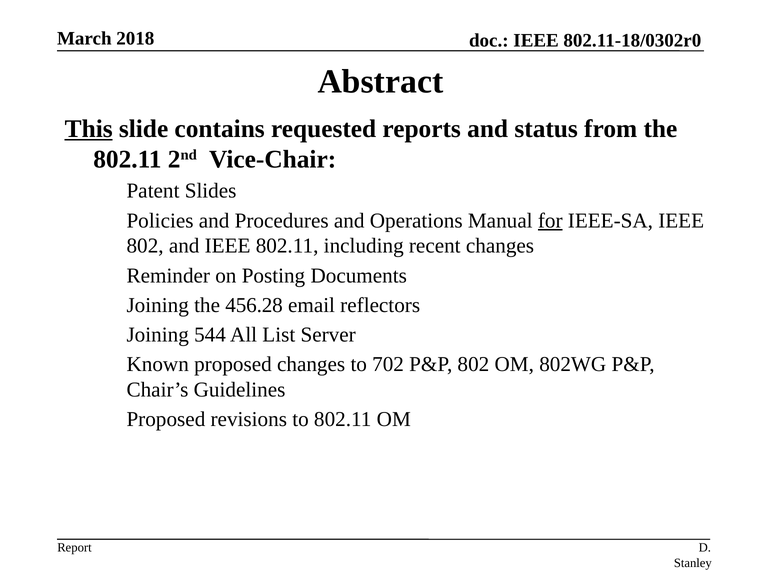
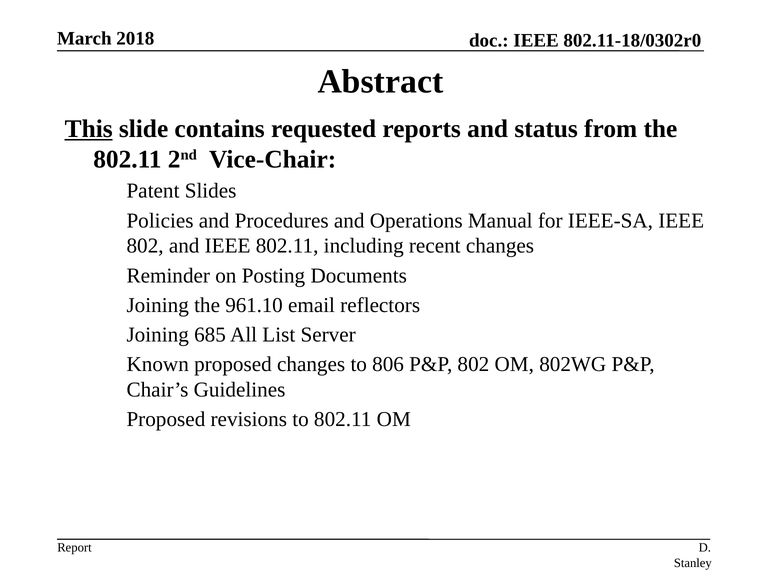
for underline: present -> none
456.28: 456.28 -> 961.10
544: 544 -> 685
702: 702 -> 806
